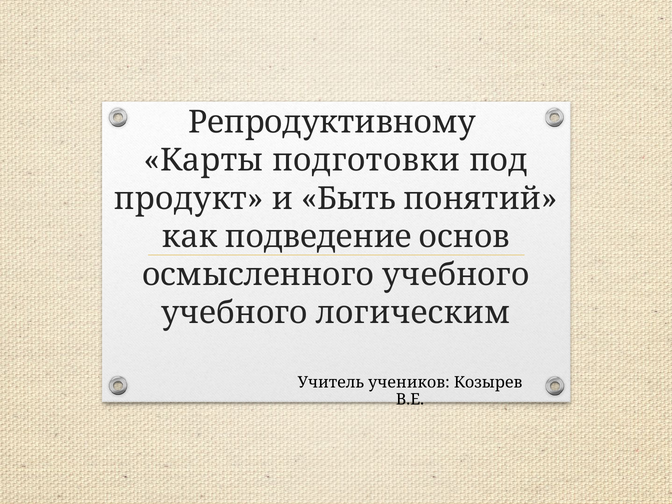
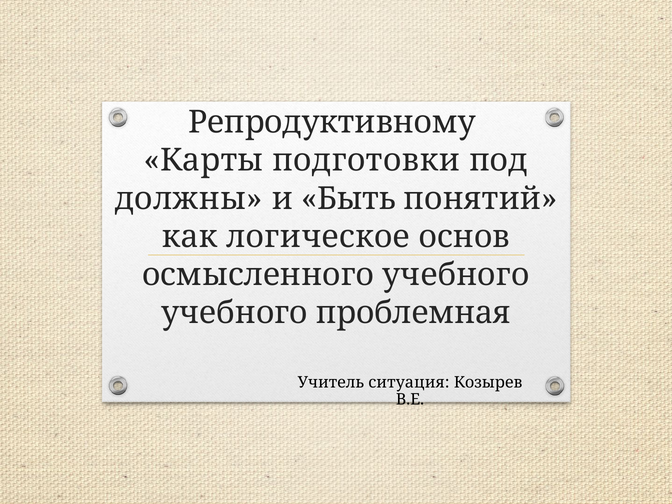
продукт: продукт -> должны
подведение: подведение -> логическое
логическим: логическим -> проблемная
учеников: учеников -> ситуация
